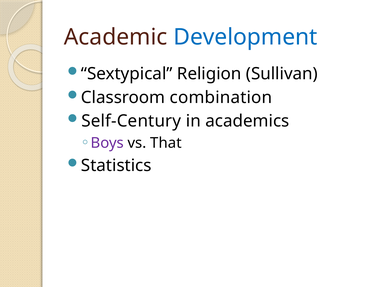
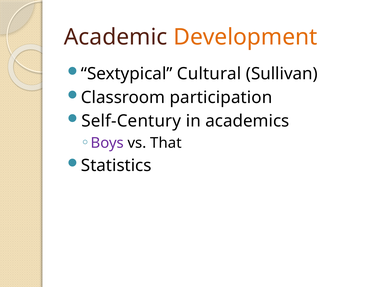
Development colour: blue -> orange
Religion: Religion -> Cultural
combination: combination -> participation
